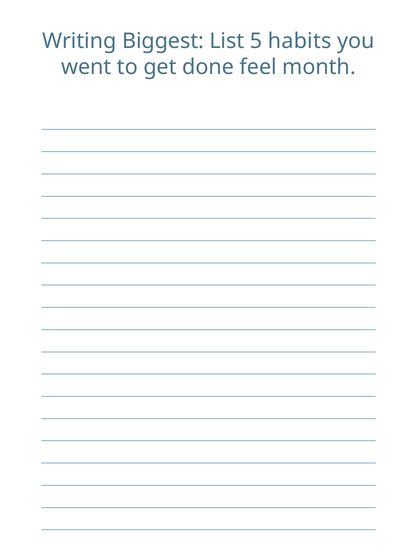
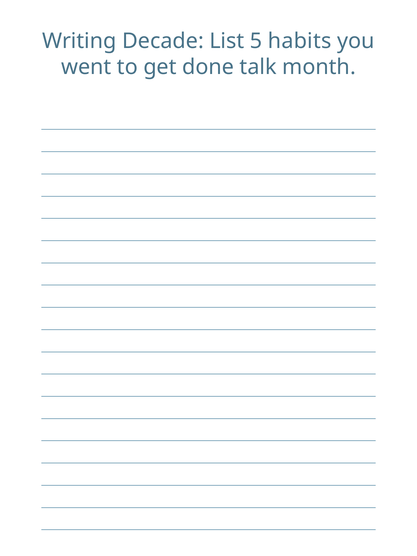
Biggest: Biggest -> Decade
feel: feel -> talk
